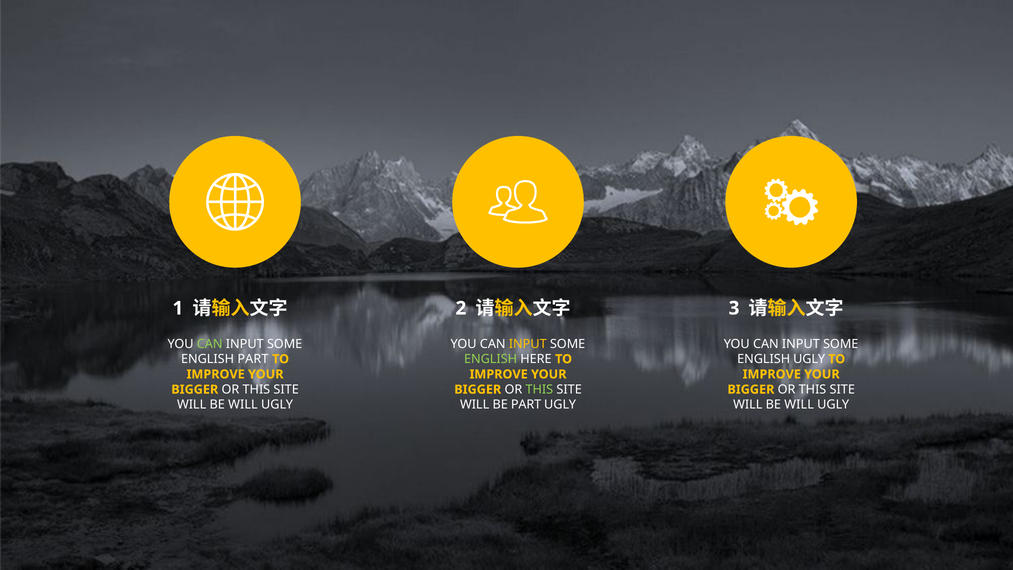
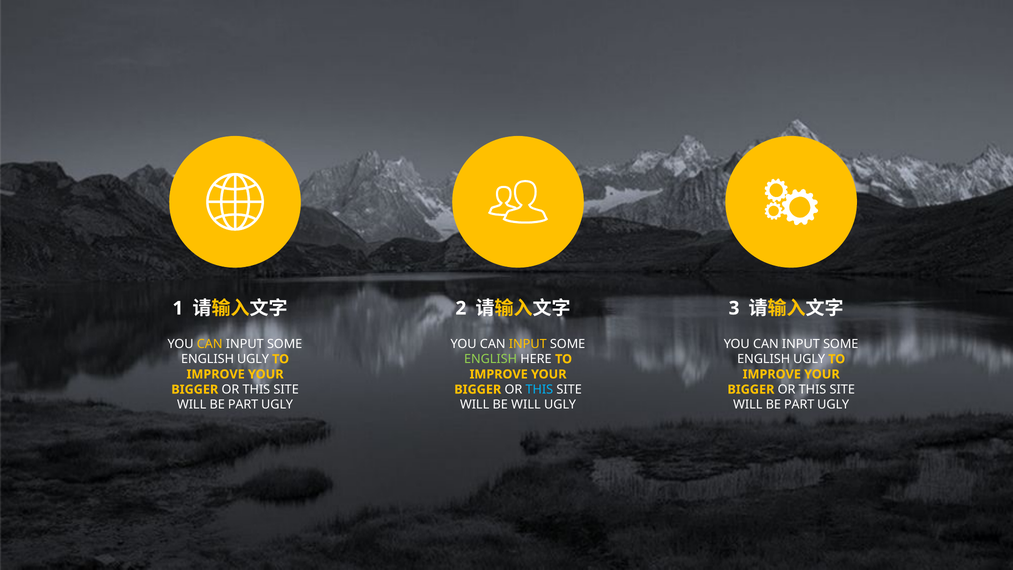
CAN at (210, 344) colour: light green -> yellow
PART at (253, 359): PART -> UGLY
THIS at (539, 389) colour: light green -> light blue
WILL at (243, 405): WILL -> PART
BE PART: PART -> WILL
WILL at (799, 405): WILL -> PART
